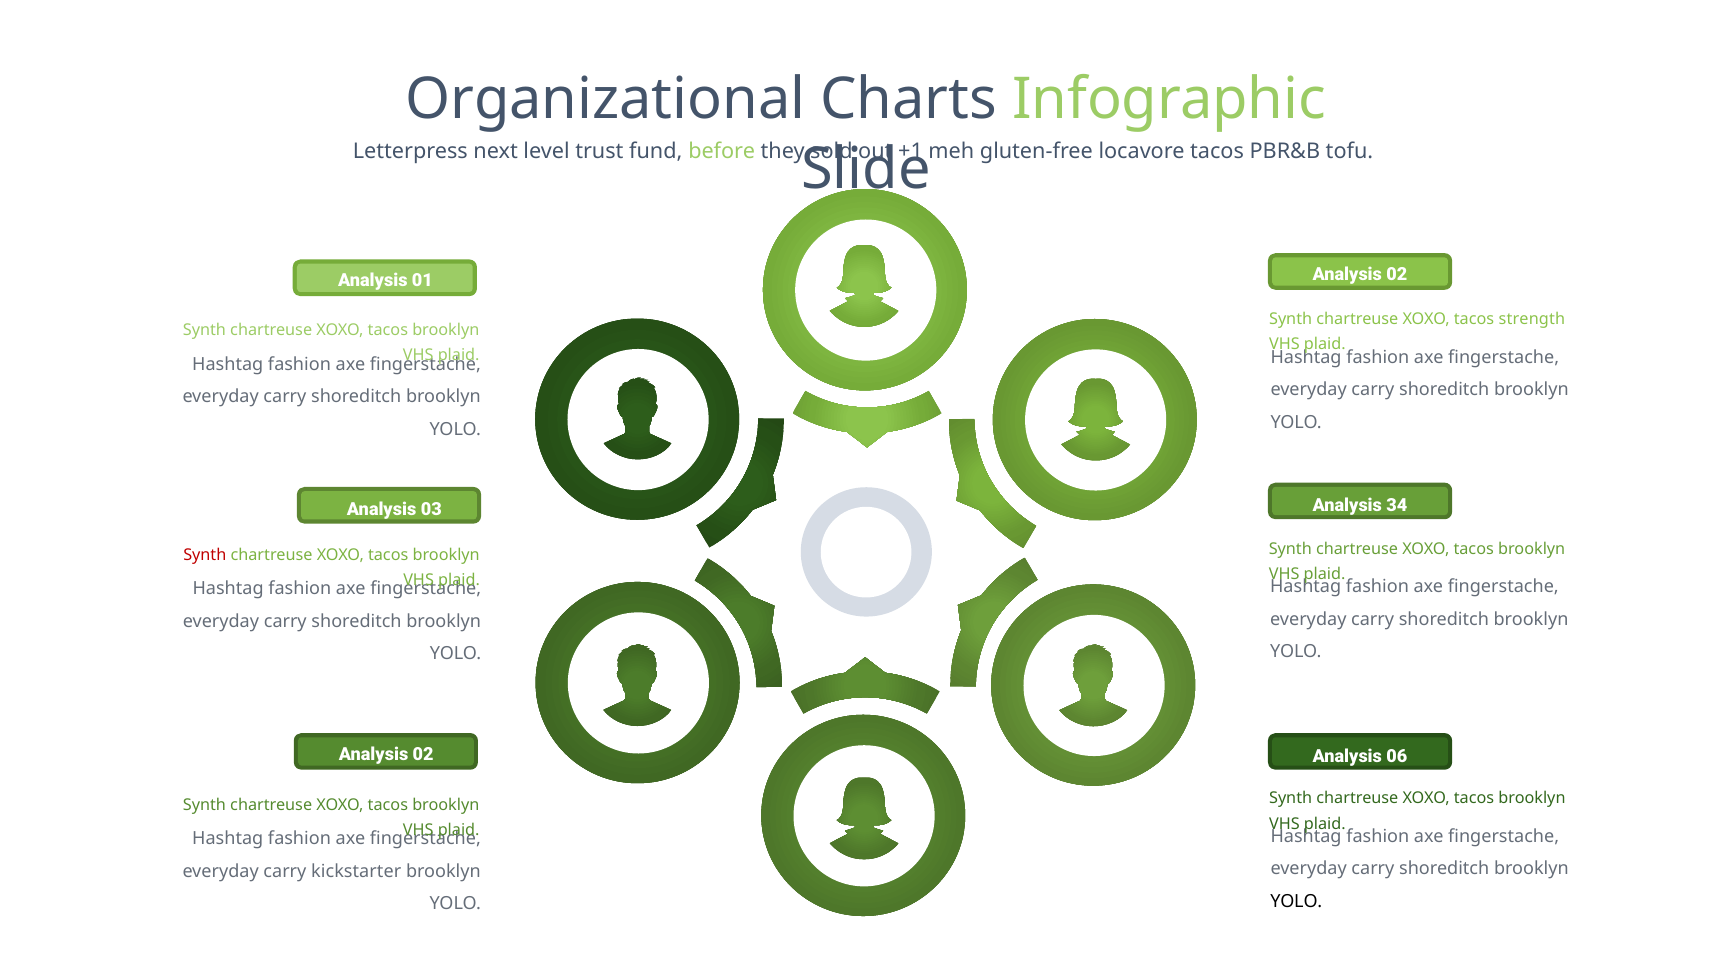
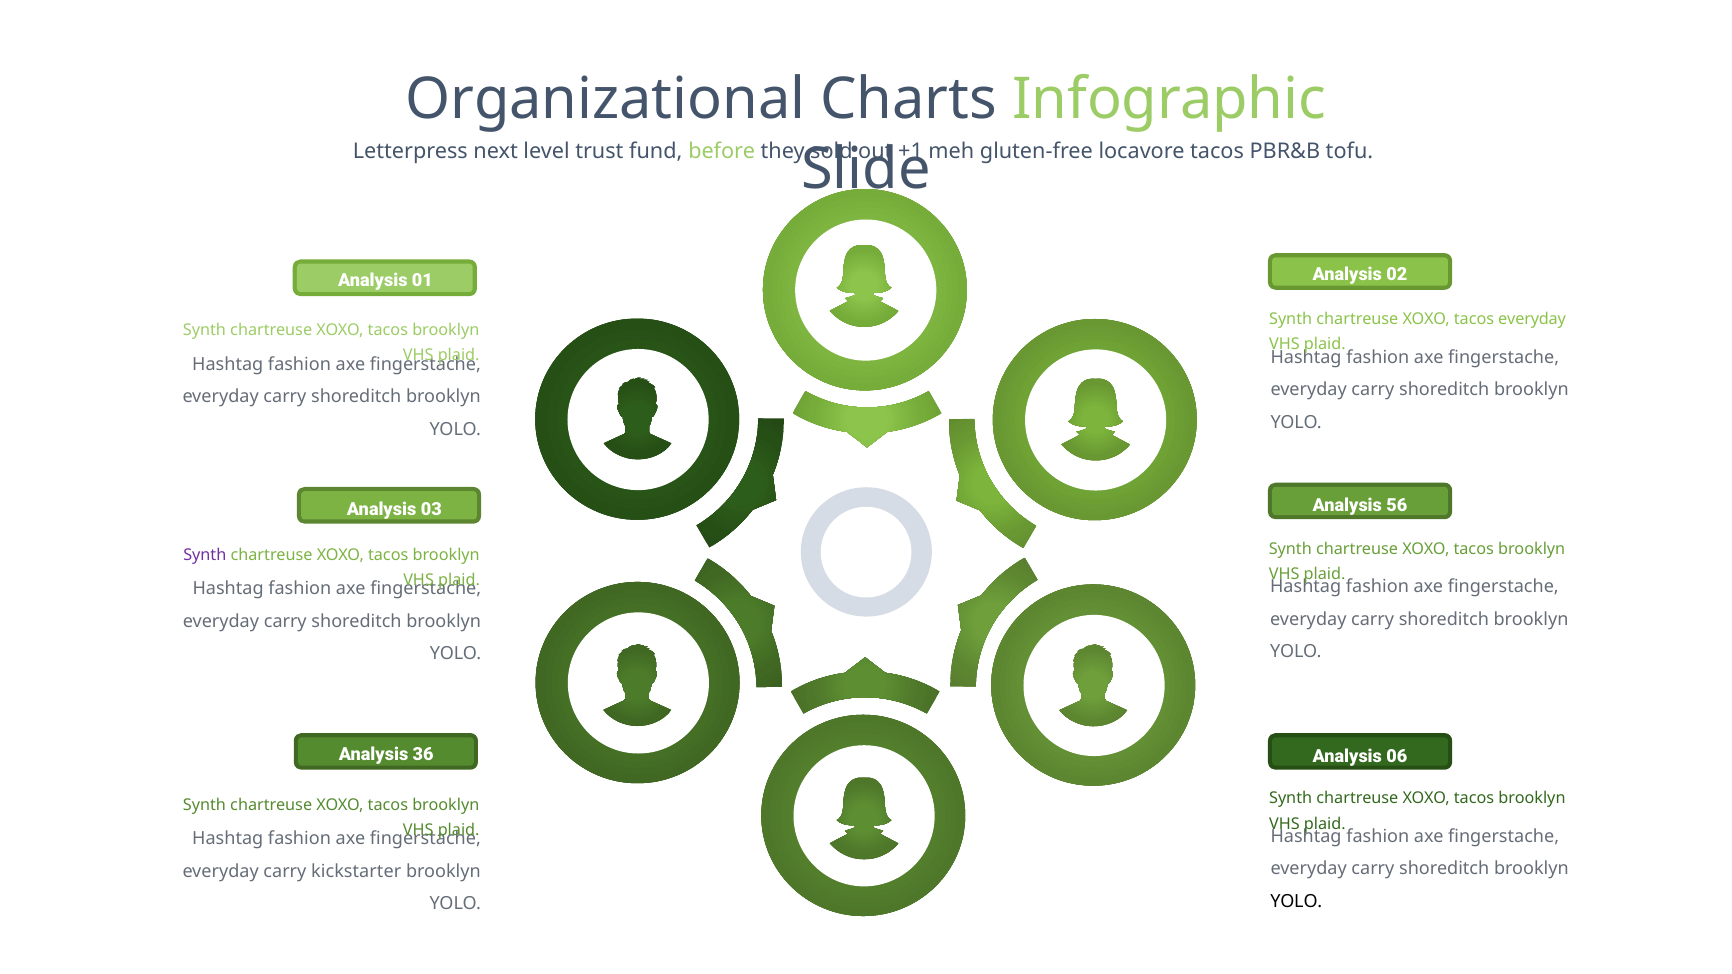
tacos strength: strength -> everyday
34: 34 -> 56
Synth at (205, 555) colour: red -> purple
02 at (423, 755): 02 -> 36
